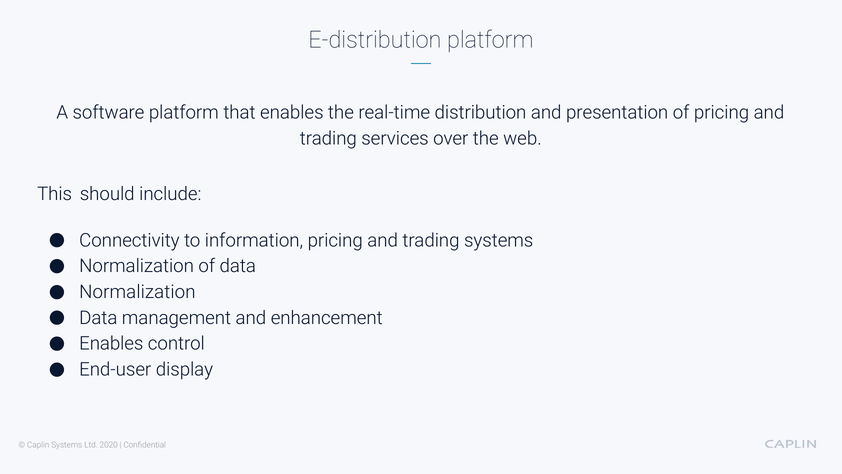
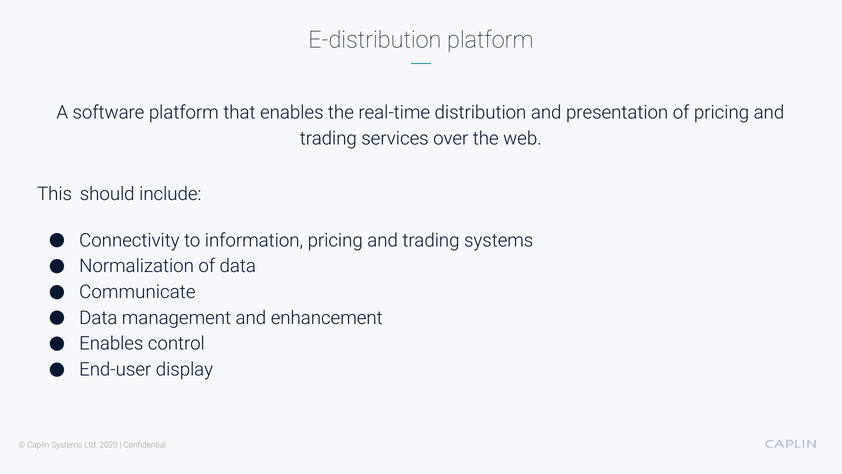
Normalization at (137, 292): Normalization -> Communicate
